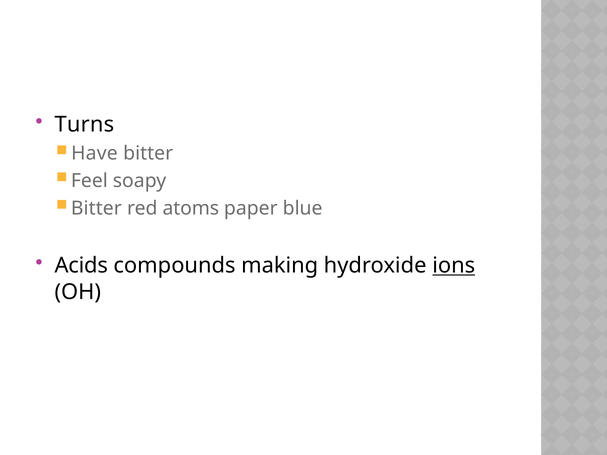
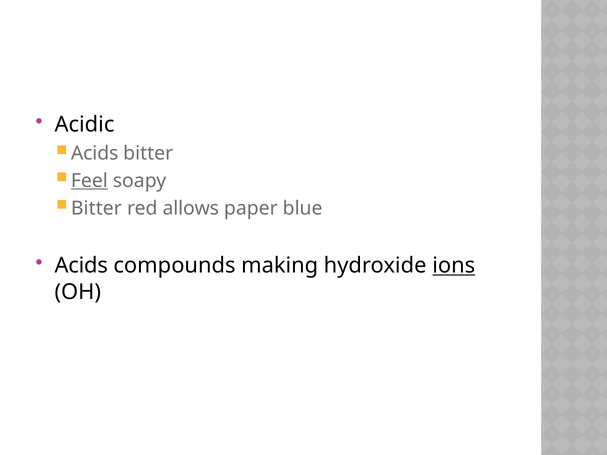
Turns: Turns -> Acidic
Have at (94, 153): Have -> Acids
Feel underline: none -> present
atoms: atoms -> allows
